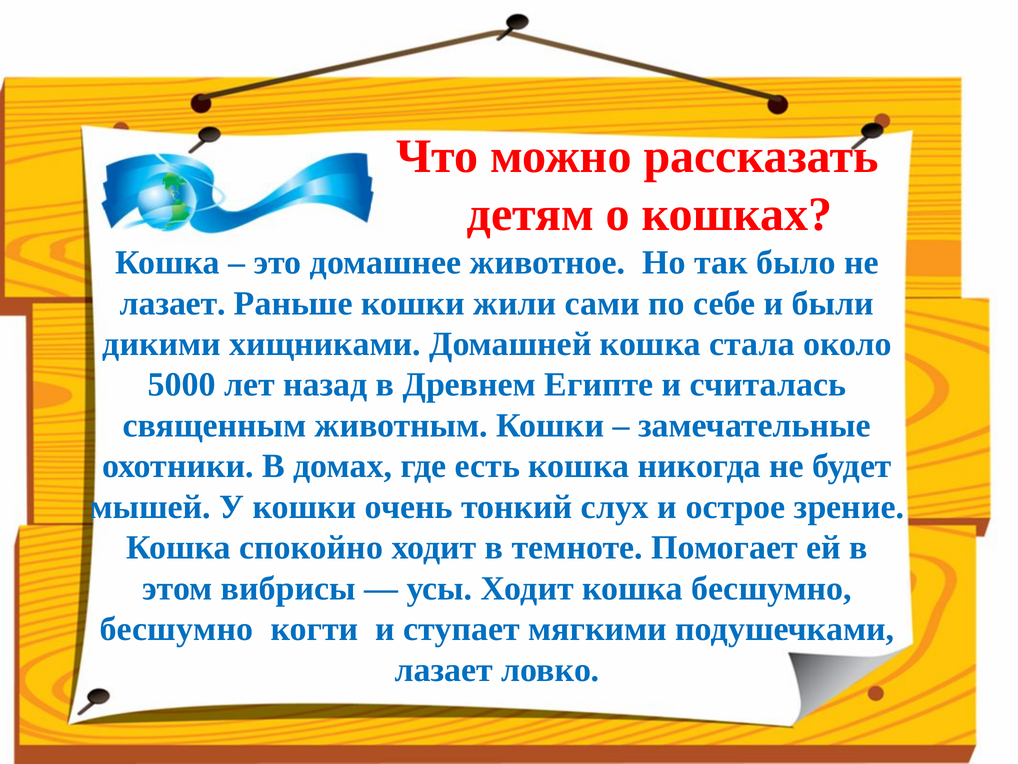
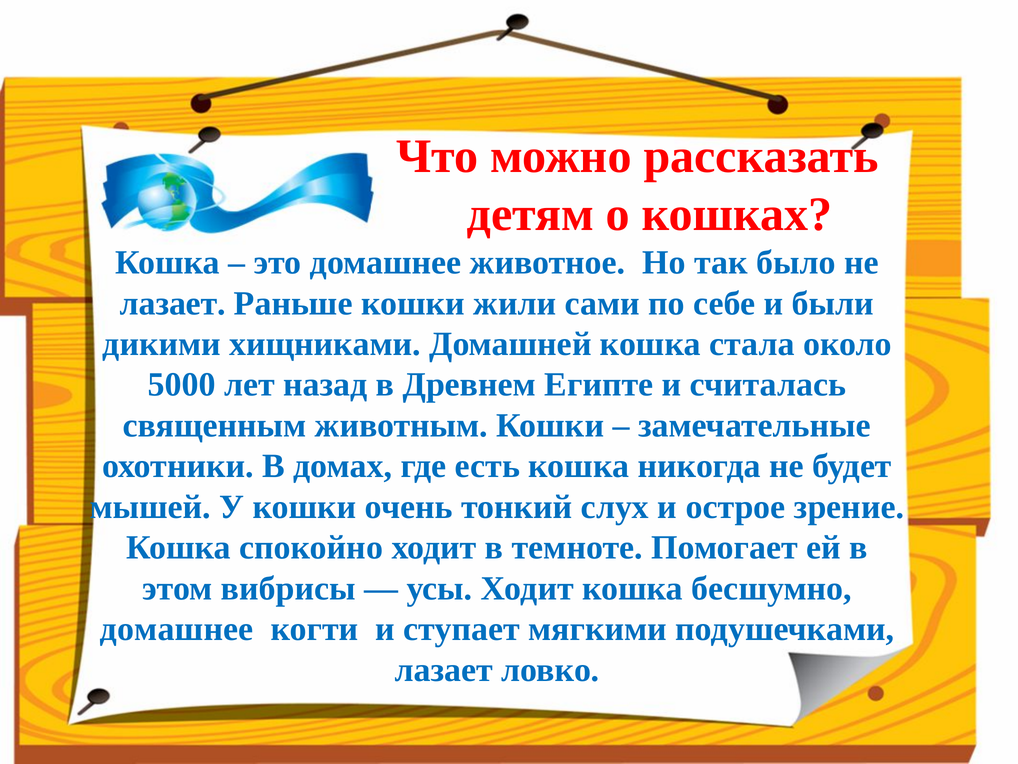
бесшумно at (177, 629): бесшумно -> домашнее
